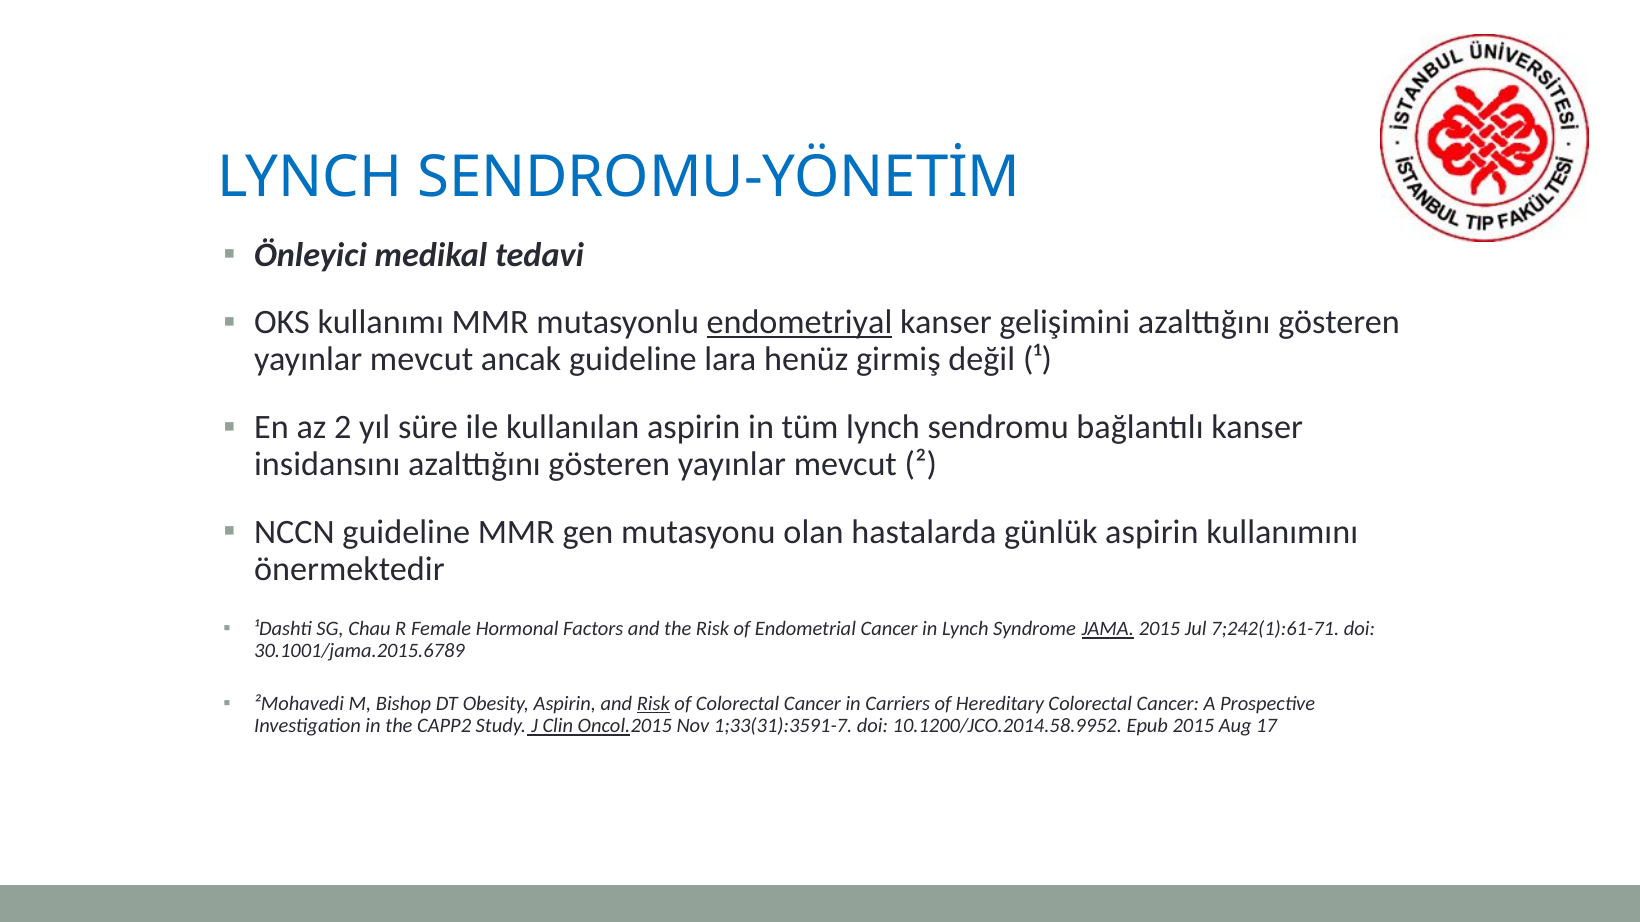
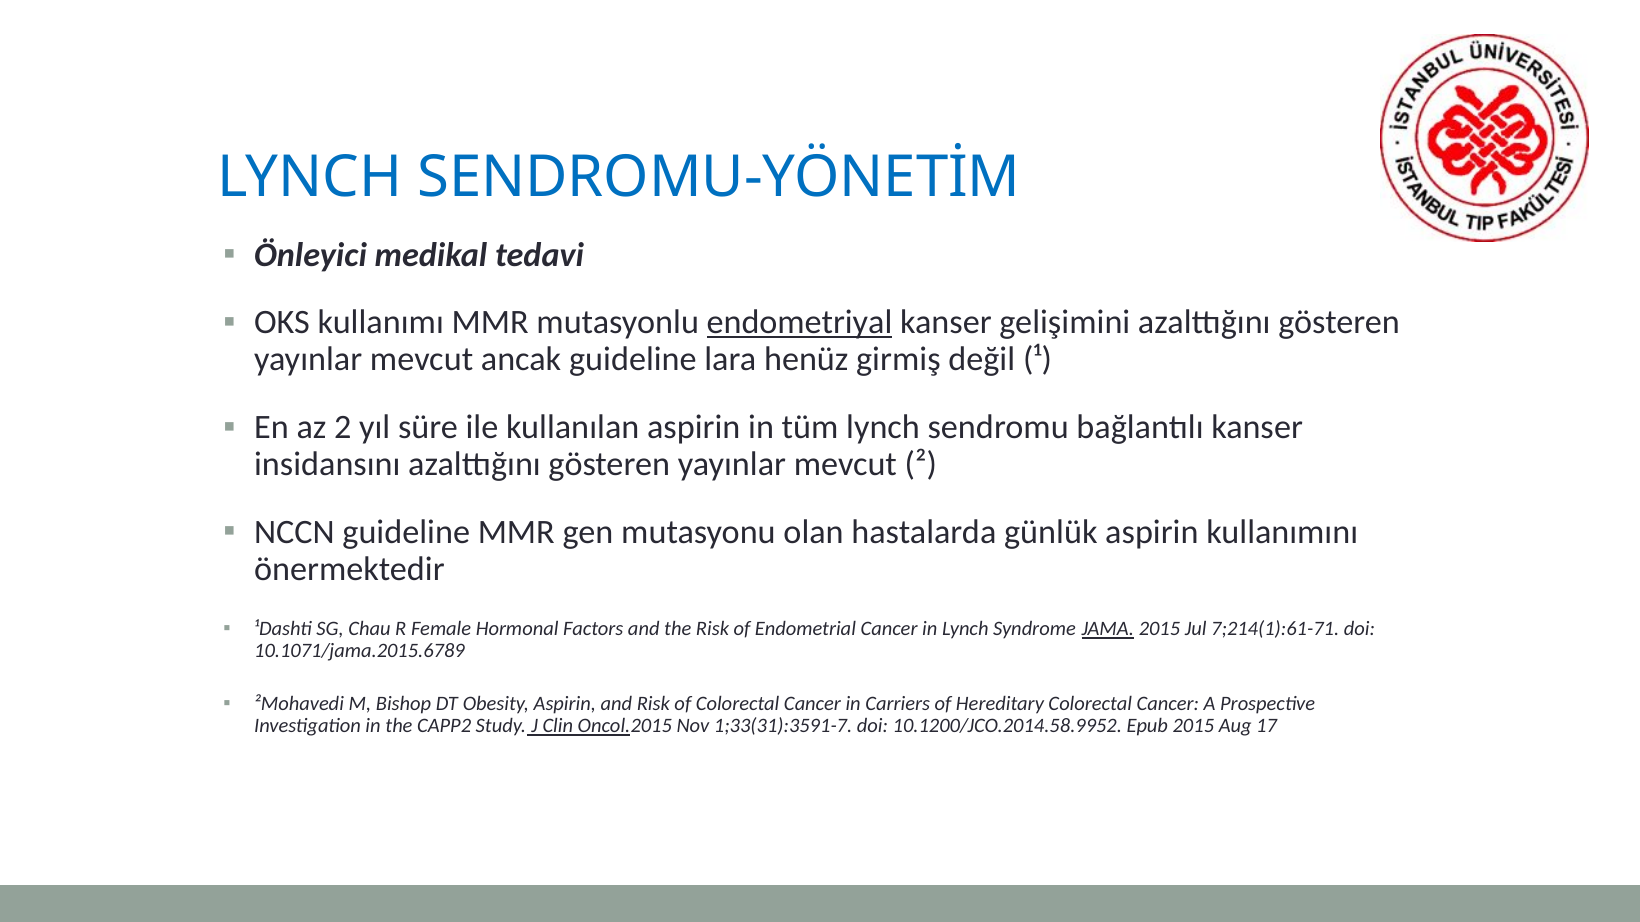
7;242(1):61-71: 7;242(1):61-71 -> 7;214(1):61-71
30.1001/jama.2015.6789: 30.1001/jama.2015.6789 -> 10.1071/jama.2015.6789
Risk at (653, 704) underline: present -> none
